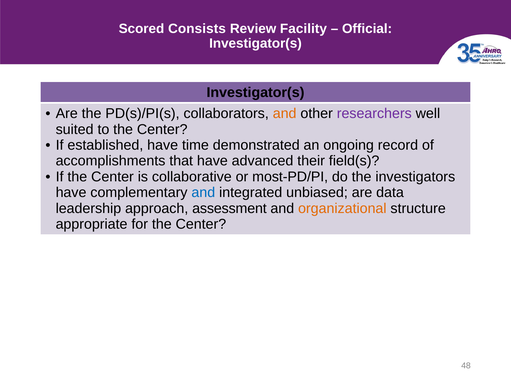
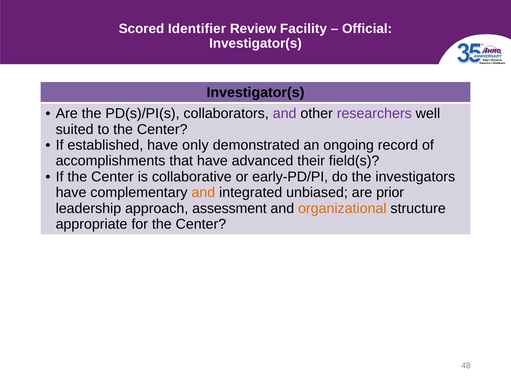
Consists: Consists -> Identifier
and at (285, 114) colour: orange -> purple
time: time -> only
most-PD/PI: most-PD/PI -> early-PD/PI
and at (203, 193) colour: blue -> orange
data: data -> prior
